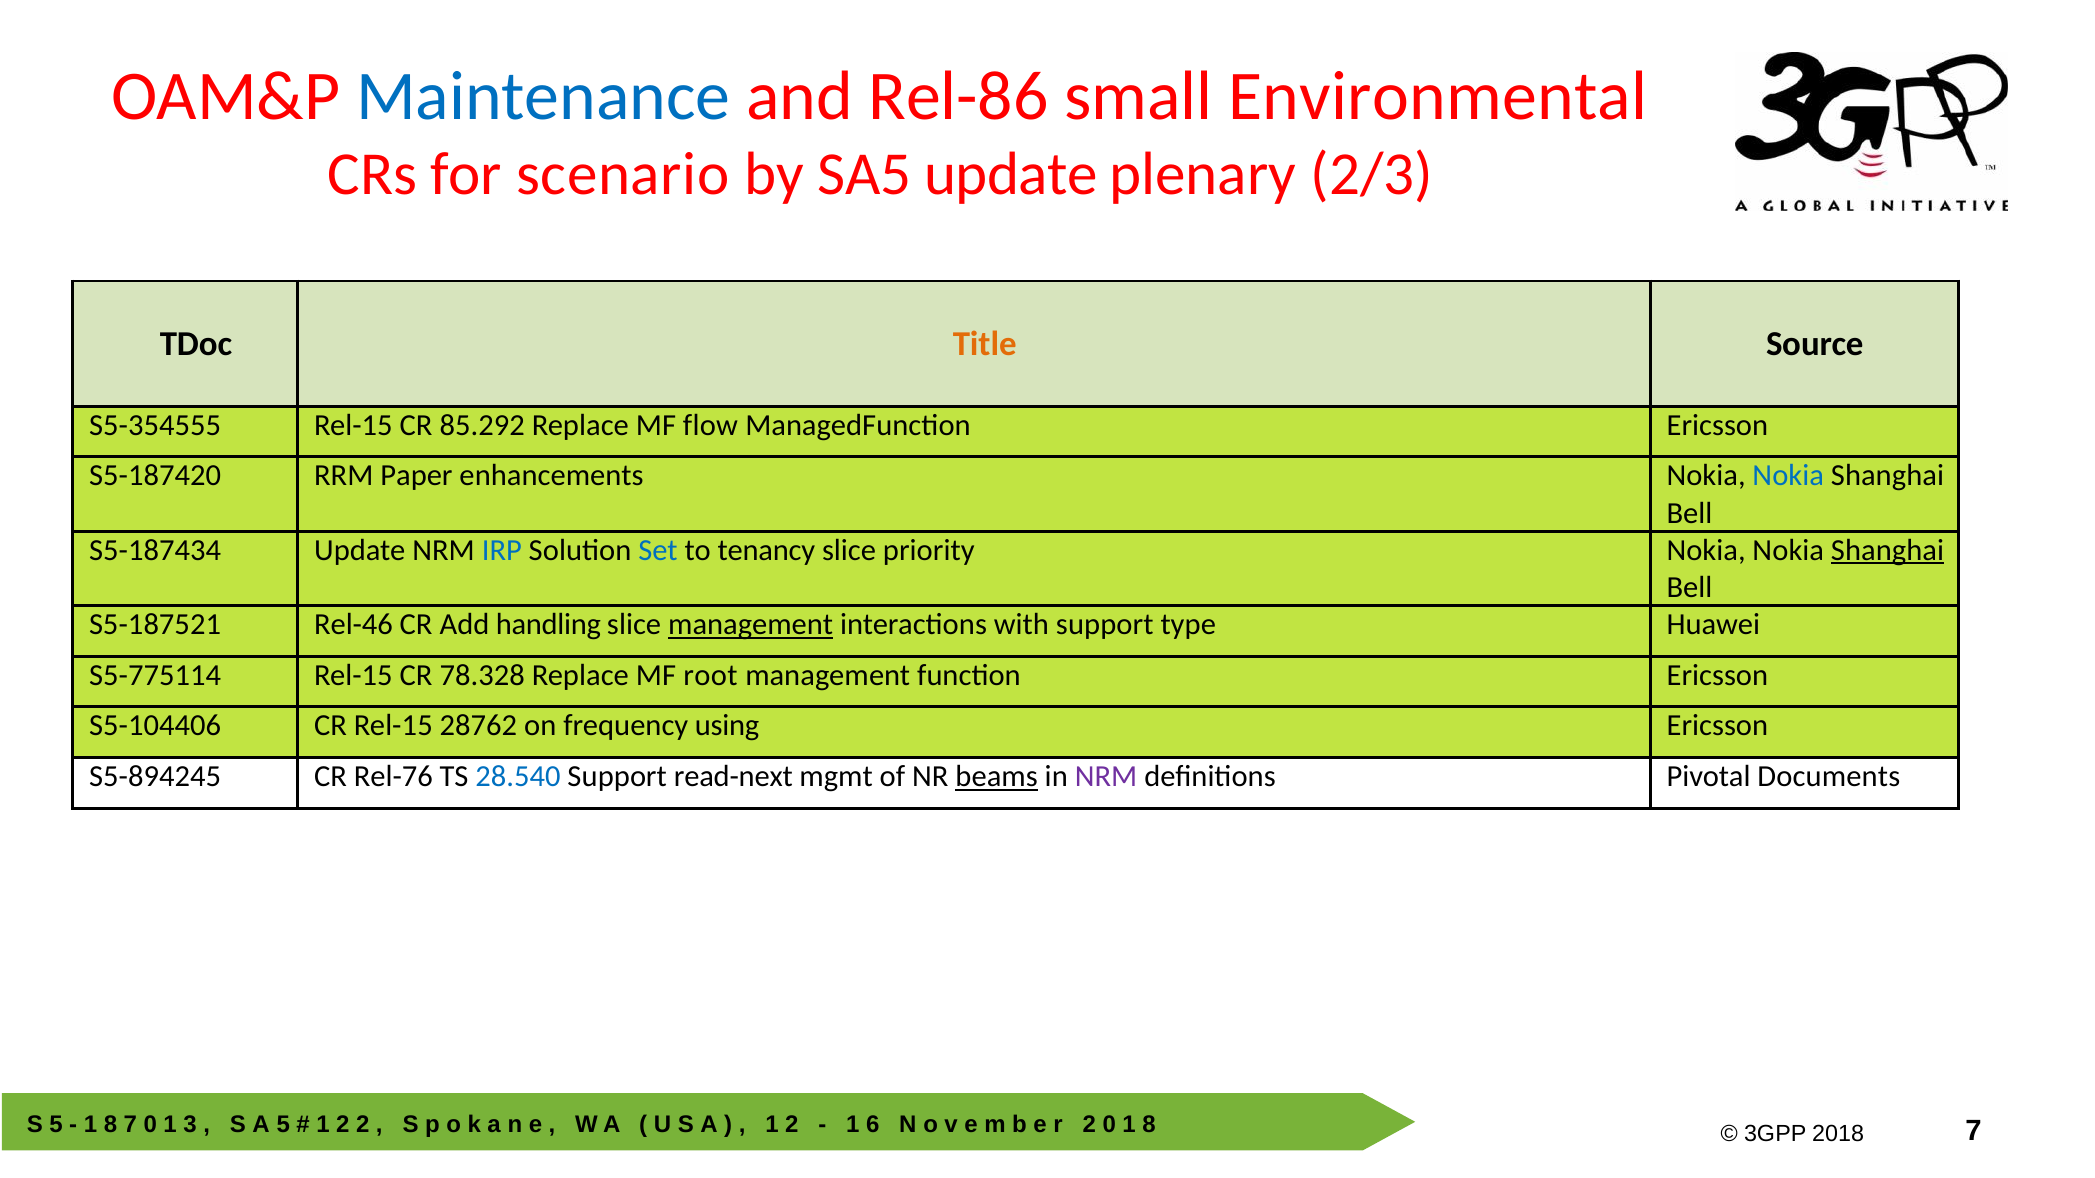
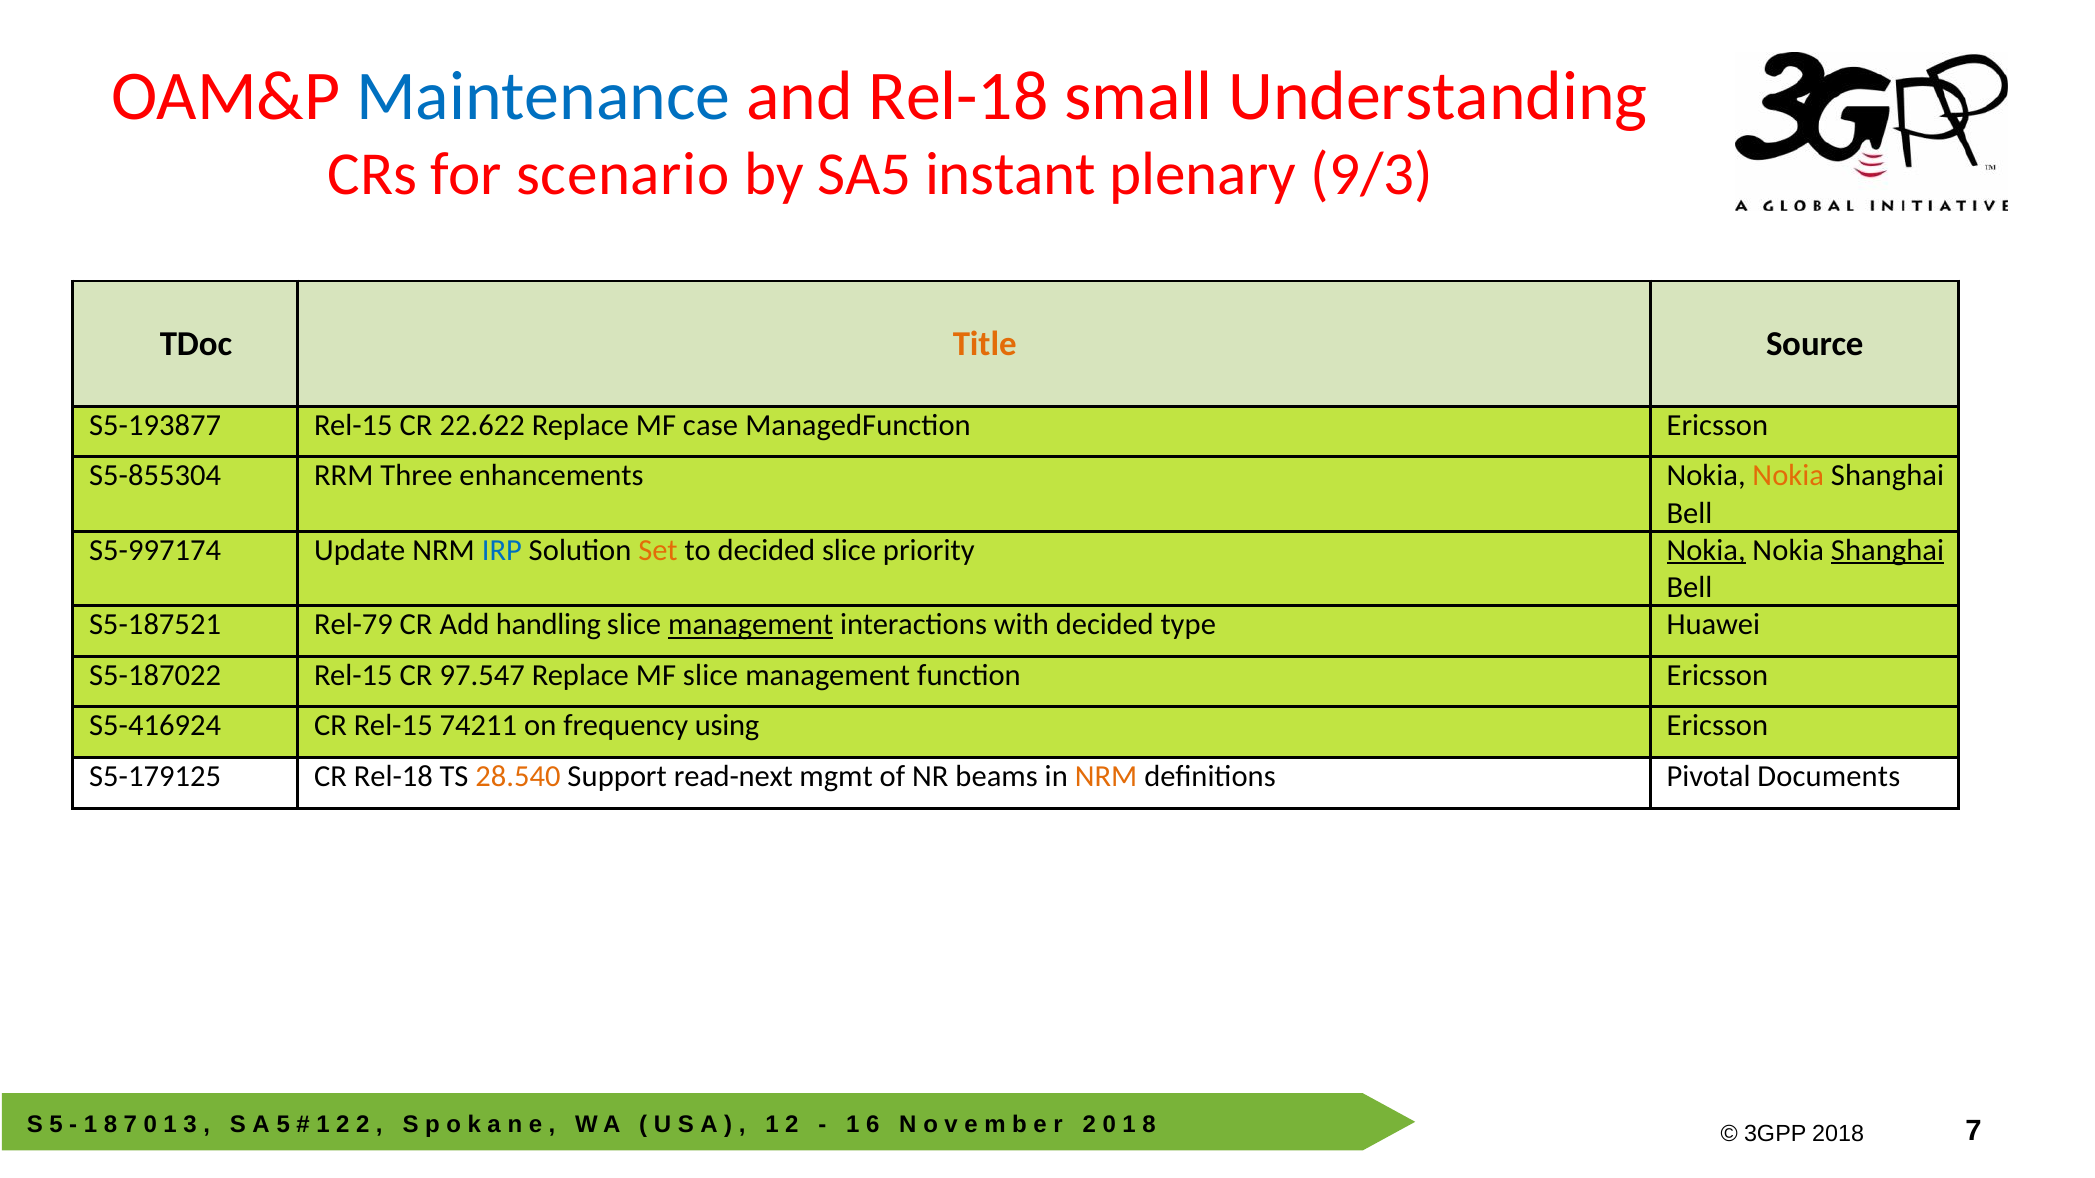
and Rel-86: Rel-86 -> Rel-18
Environmental: Environmental -> Understanding
SA5 update: update -> instant
2/3: 2/3 -> 9/3
S5-354555: S5-354555 -> S5-193877
85.292: 85.292 -> 22.622
flow: flow -> case
S5-187420: S5-187420 -> S5-855304
Paper: Paper -> Three
Nokia at (1788, 476) colour: blue -> orange
S5-187434: S5-187434 -> S5-997174
Set colour: blue -> orange
to tenancy: tenancy -> decided
Nokia at (1706, 550) underline: none -> present
Rel-46: Rel-46 -> Rel-79
with support: support -> decided
S5-775114: S5-775114 -> S5-187022
78.328: 78.328 -> 97.547
MF root: root -> slice
S5-104406: S5-104406 -> S5-416924
28762: 28762 -> 74211
S5-894245: S5-894245 -> S5-179125
CR Rel-76: Rel-76 -> Rel-18
28.540 colour: blue -> orange
beams underline: present -> none
NRM at (1106, 777) colour: purple -> orange
